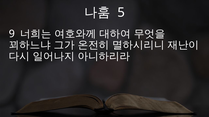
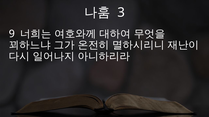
5: 5 -> 3
